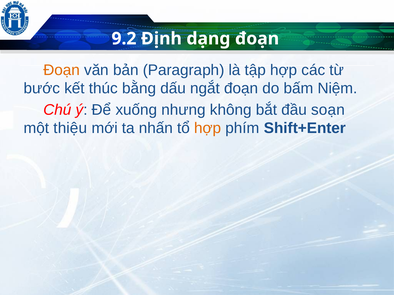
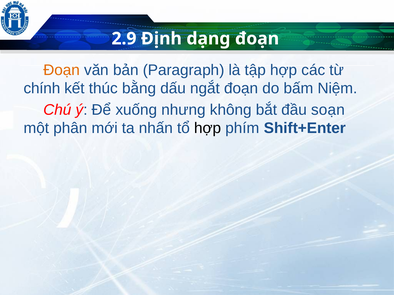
9.2: 9.2 -> 2.9
bước: bước -> chính
thiệu: thiệu -> phân
hợp at (208, 128) colour: orange -> black
